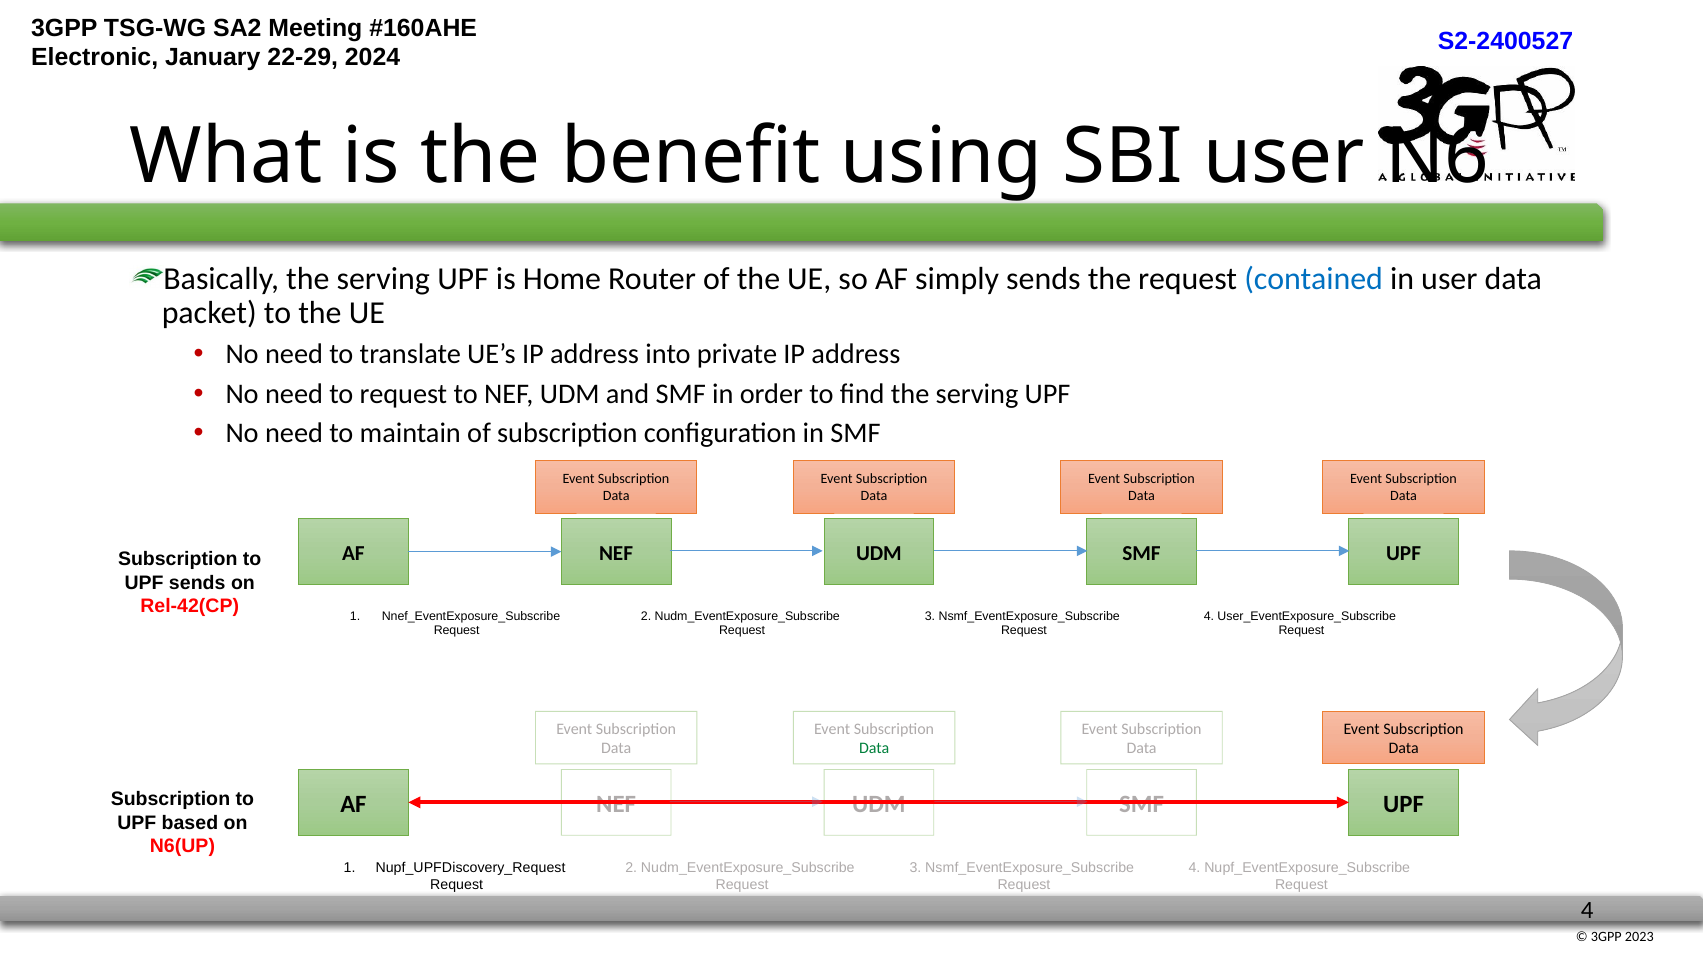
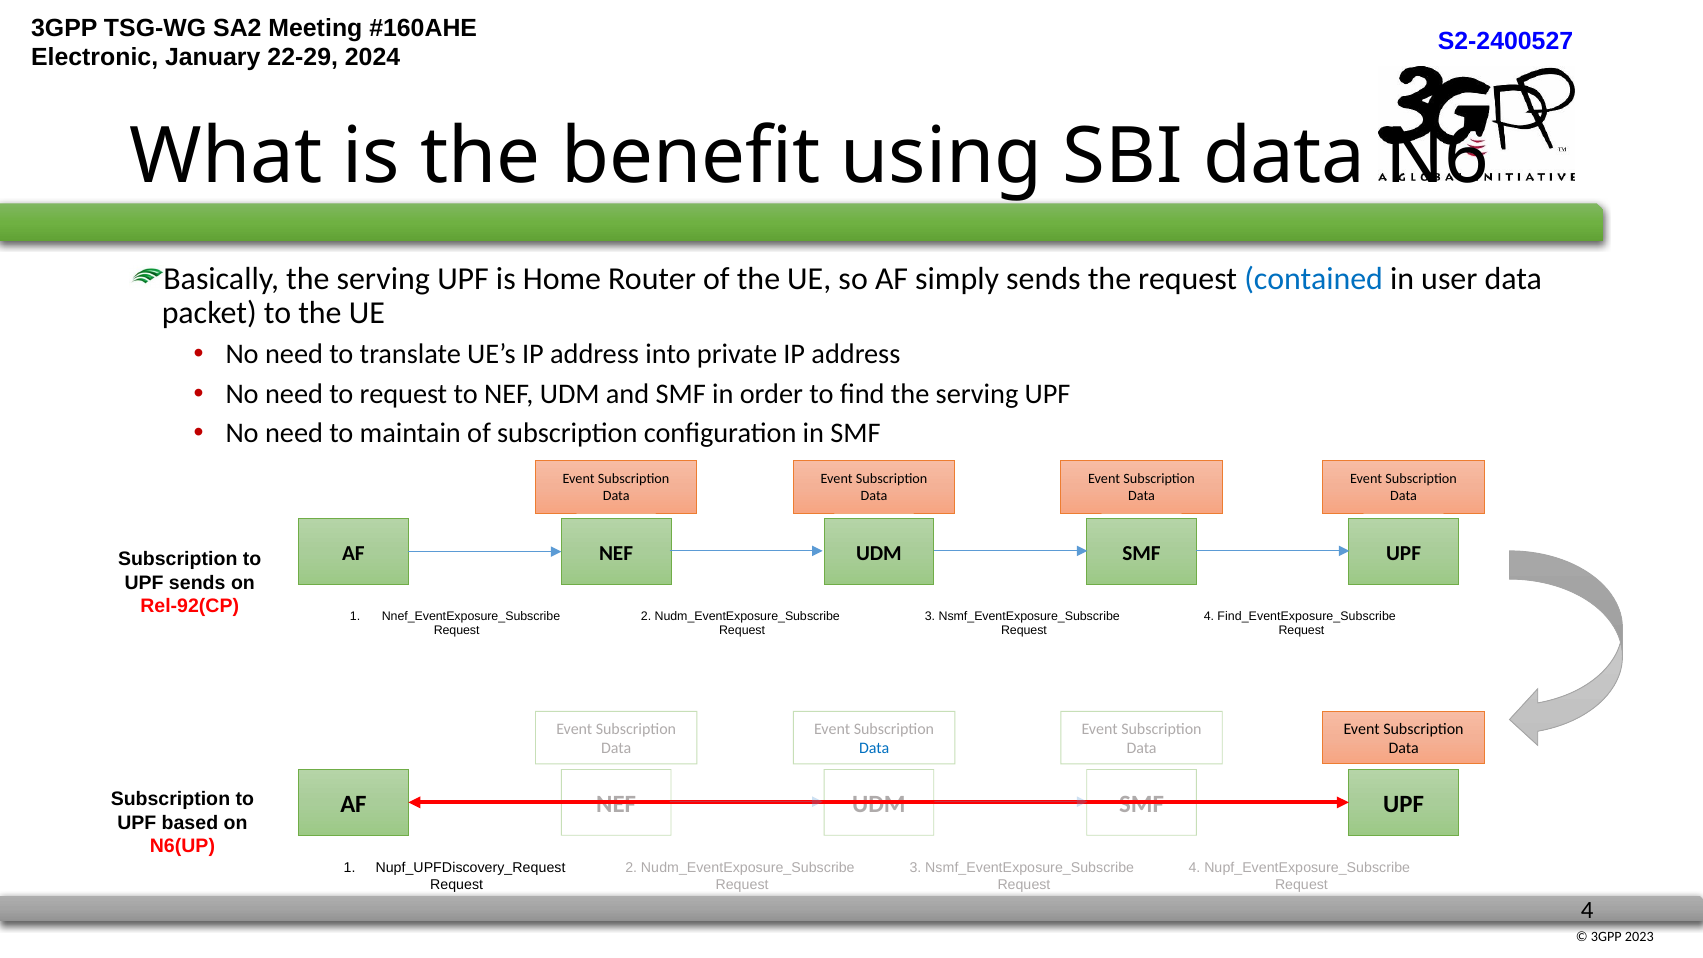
SBI user: user -> data
Rel-42(CP: Rel-42(CP -> Rel-92(CP
User_EventExposure_Subscribe: User_EventExposure_Subscribe -> Find_EventExposure_Subscribe
Data at (874, 748) colour: green -> blue
